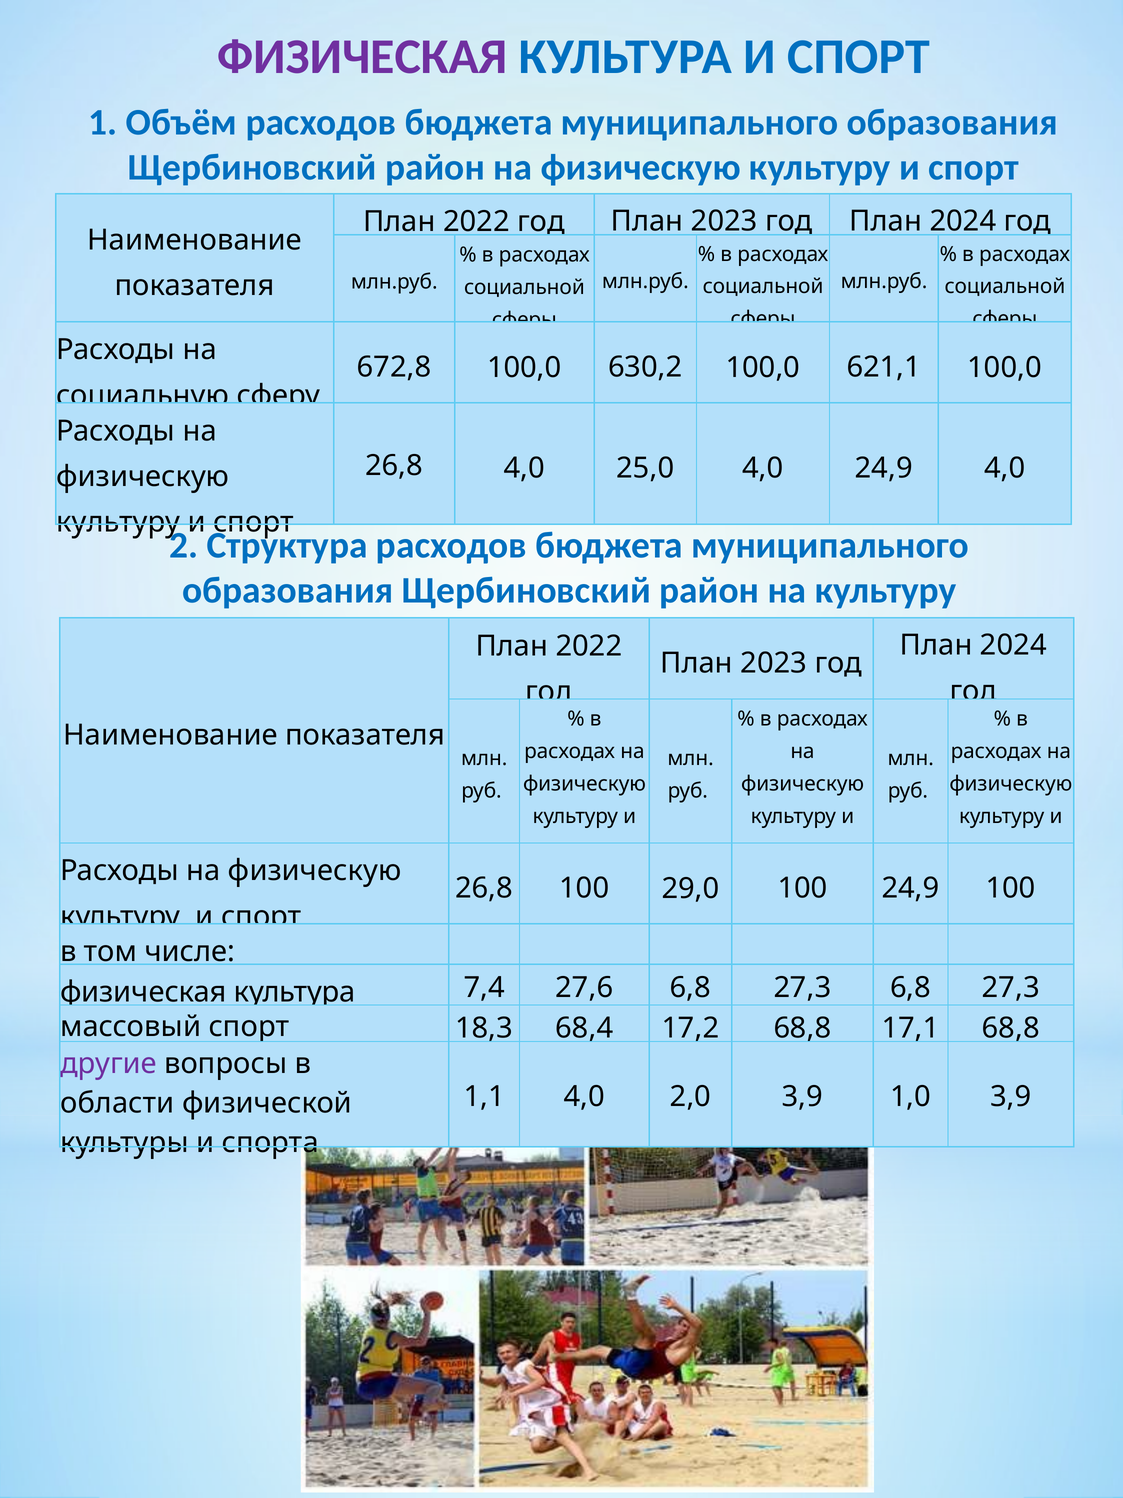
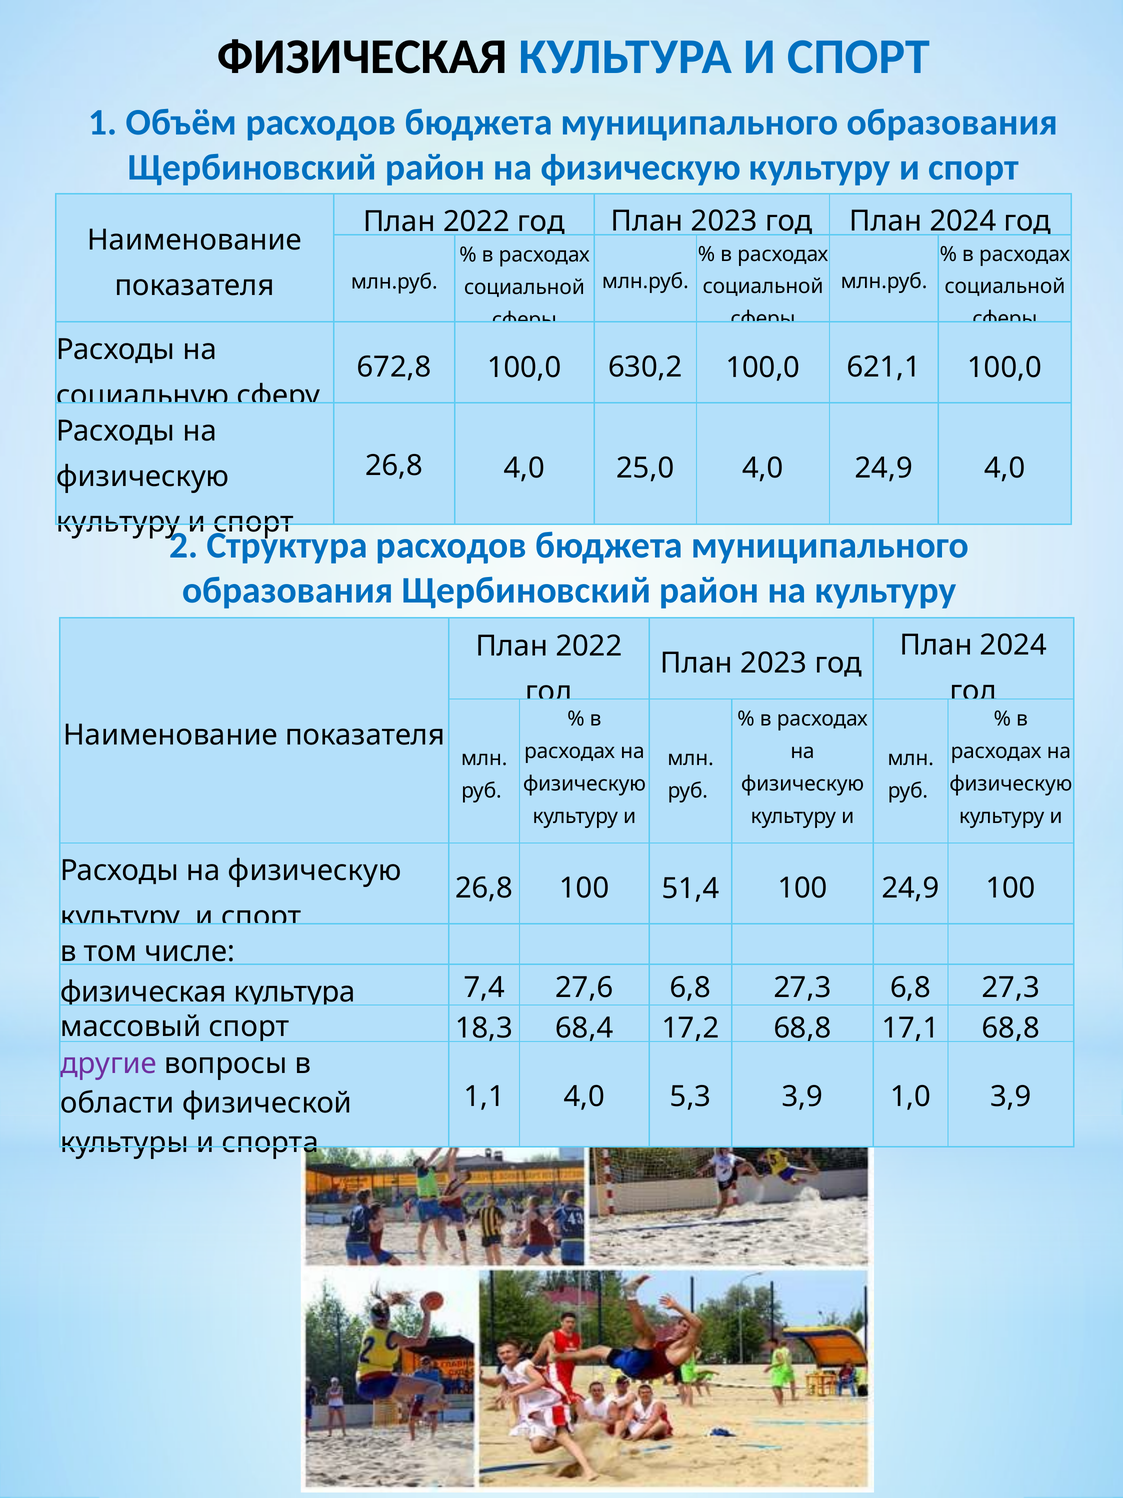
ФИЗИЧЕСКАЯ at (362, 57) colour: purple -> black
29,0: 29,0 -> 51,4
2,0: 2,0 -> 5,3
